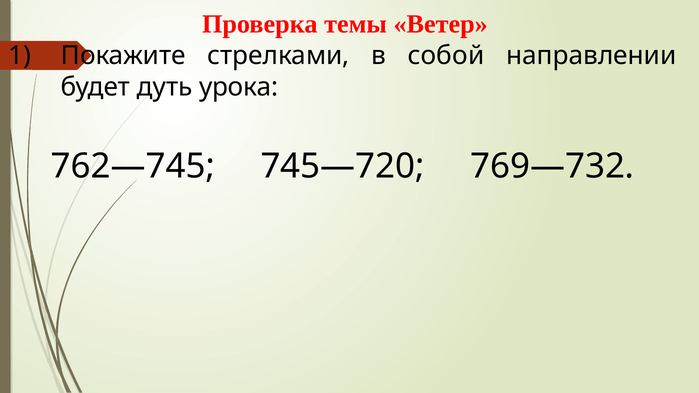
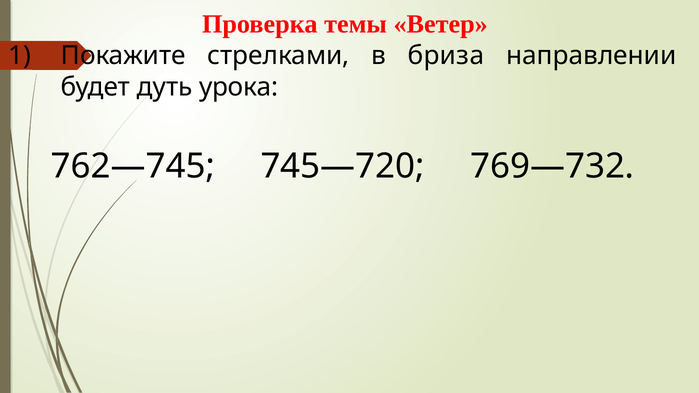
собой: собой -> бриза
